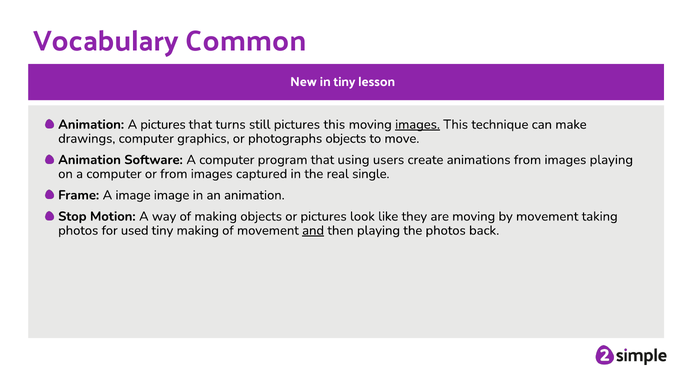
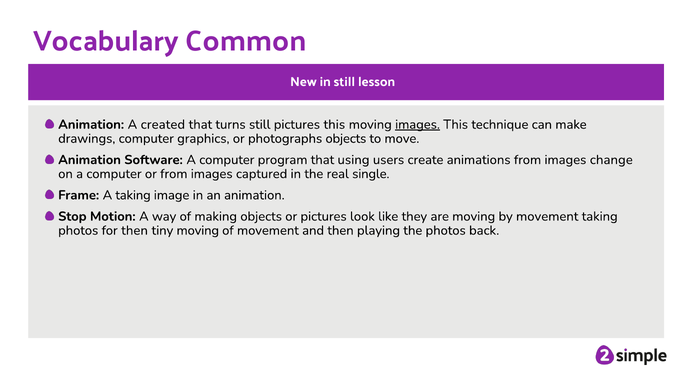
in tiny: tiny -> still
A pictures: pictures -> created
images playing: playing -> change
A image: image -> taking
for used: used -> then
tiny making: making -> moving
and underline: present -> none
